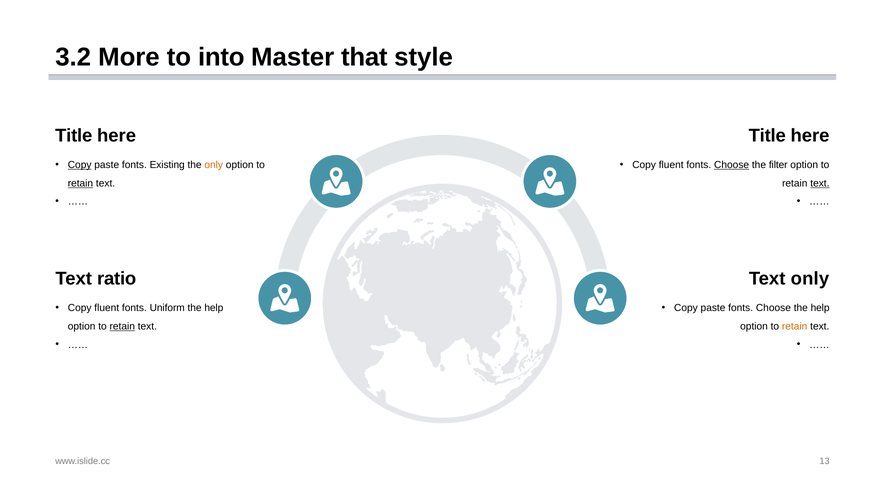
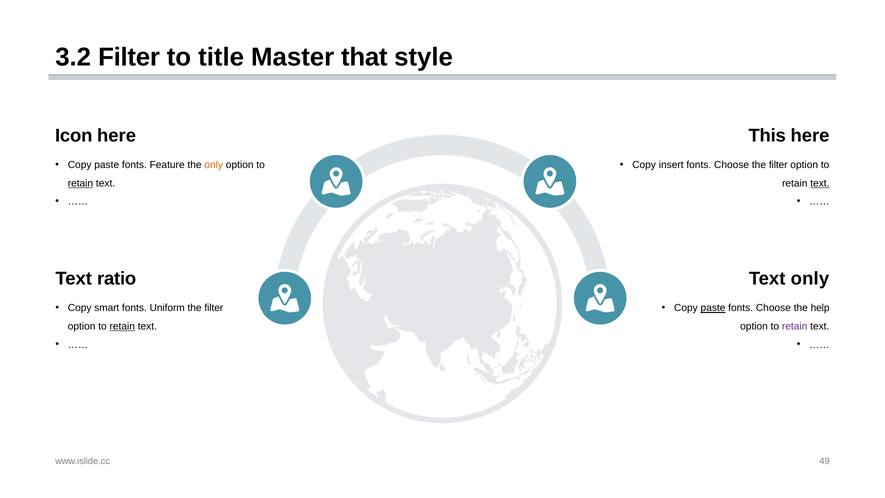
3.2 More: More -> Filter
into: into -> title
Title at (74, 135): Title -> Icon
Title at (767, 135): Title -> This
Copy at (80, 165) underline: present -> none
Existing: Existing -> Feature
fluent at (671, 165): fluent -> insert
Choose at (732, 165) underline: present -> none
fluent at (107, 308): fluent -> smart
help at (214, 308): help -> filter
paste at (713, 308) underline: none -> present
retain at (795, 326) colour: orange -> purple
13: 13 -> 49
